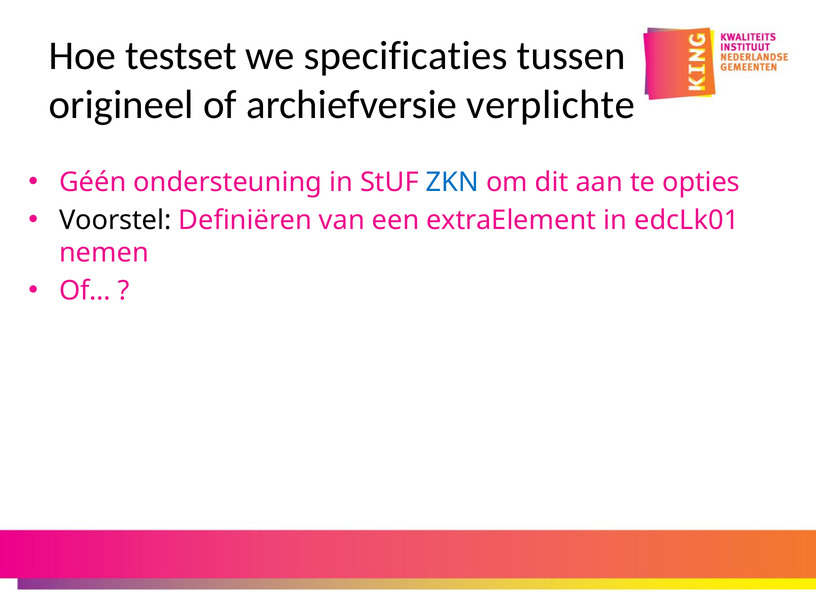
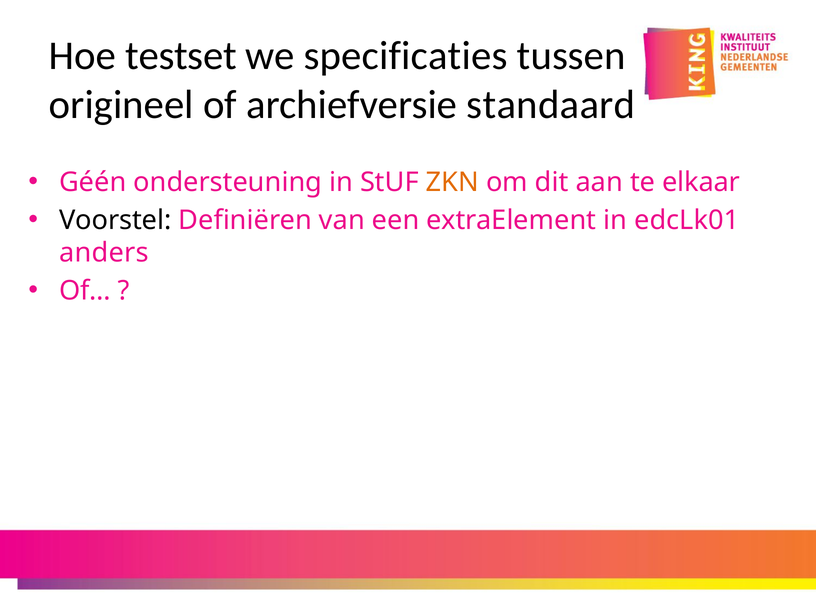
verplichte: verplichte -> standaard
ZKN colour: blue -> orange
opties: opties -> elkaar
nemen: nemen -> anders
